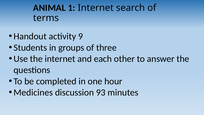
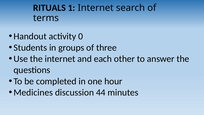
ANIMAL: ANIMAL -> RITUALS
9: 9 -> 0
93: 93 -> 44
